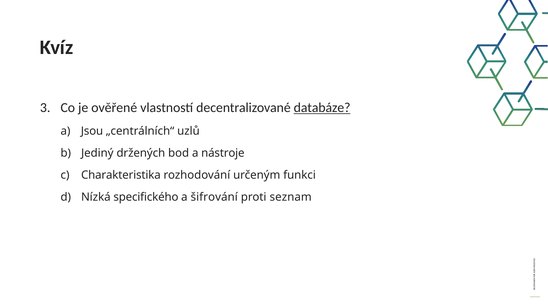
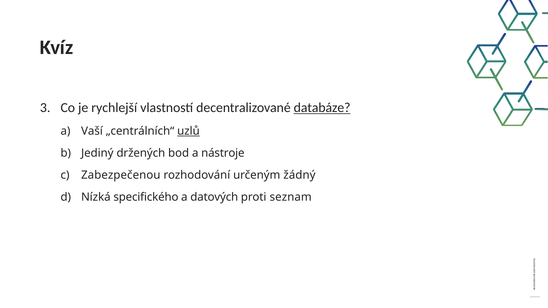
ověřené: ověřené -> rychlejší
Jsou: Jsou -> Vaší
uzlů underline: none -> present
Charakteristika: Charakteristika -> Zabezpečenou
funkci: funkci -> žádný
šifrování: šifrování -> datových
